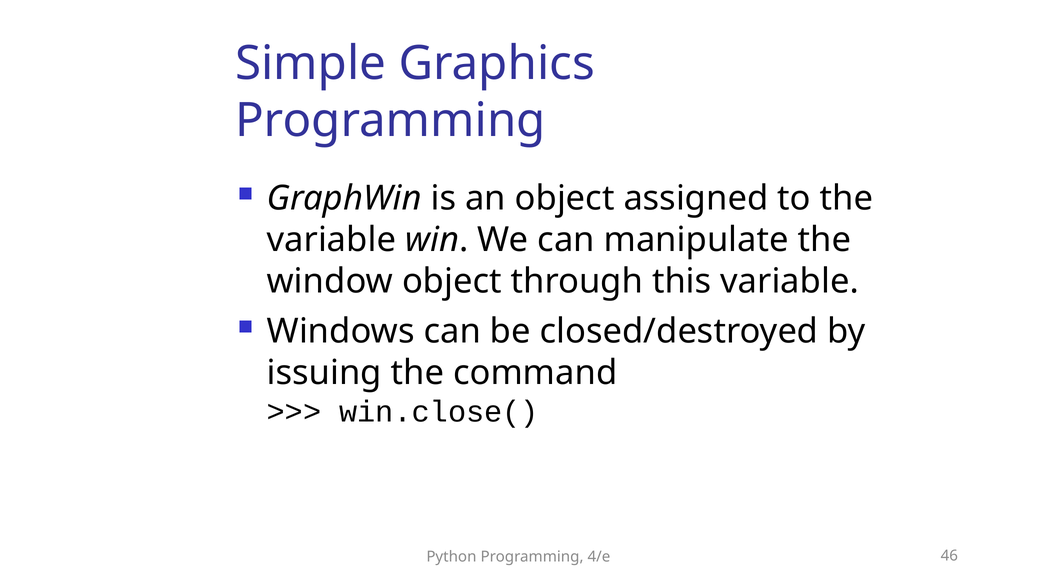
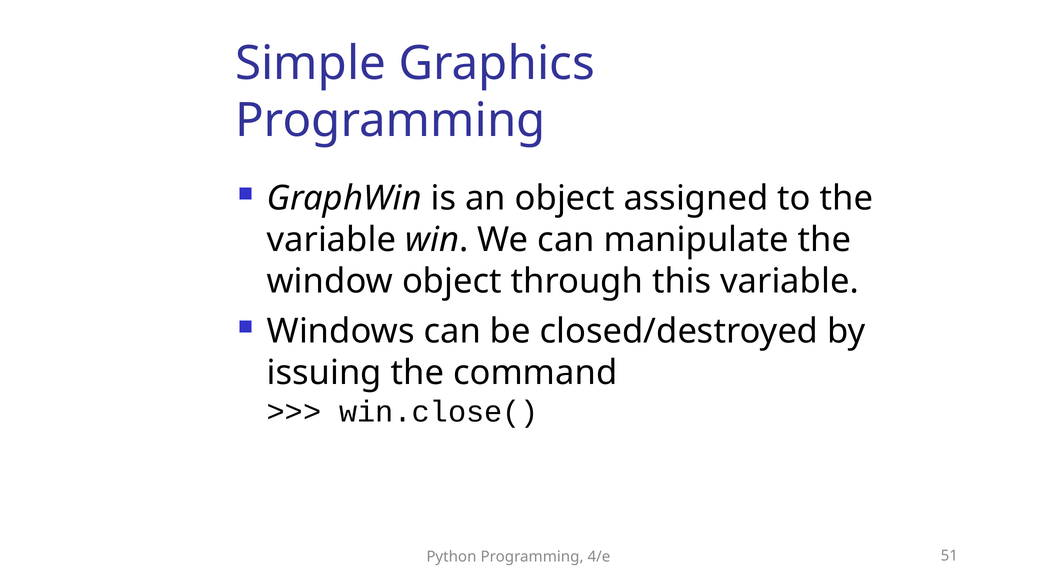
46: 46 -> 51
